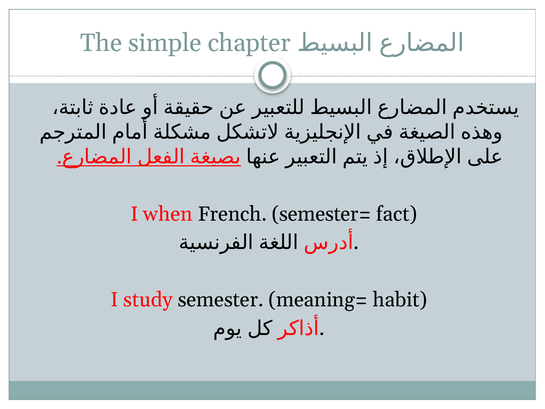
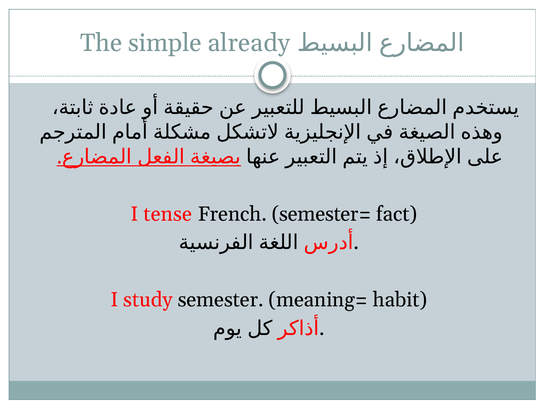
chapter: chapter -> already
when: when -> tense
